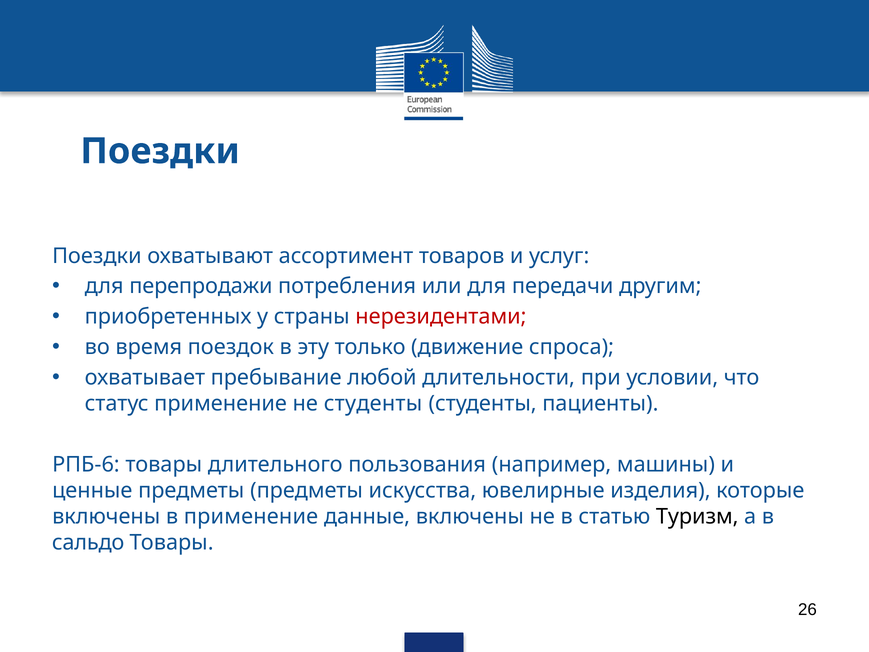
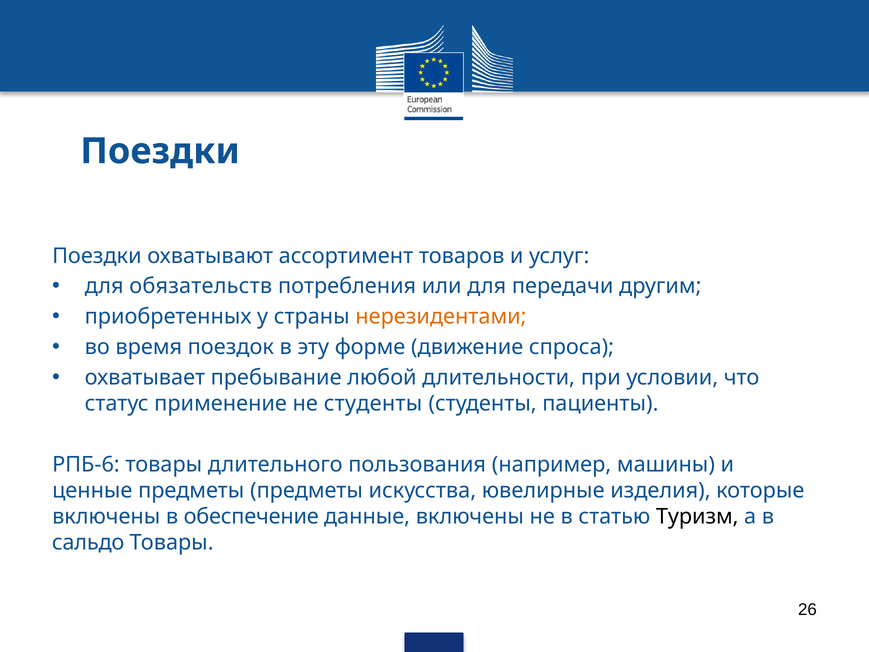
перепродажи: перепродажи -> обязательств
нерезидентами colour: red -> orange
только: только -> форме
в применение: применение -> обеспечение
